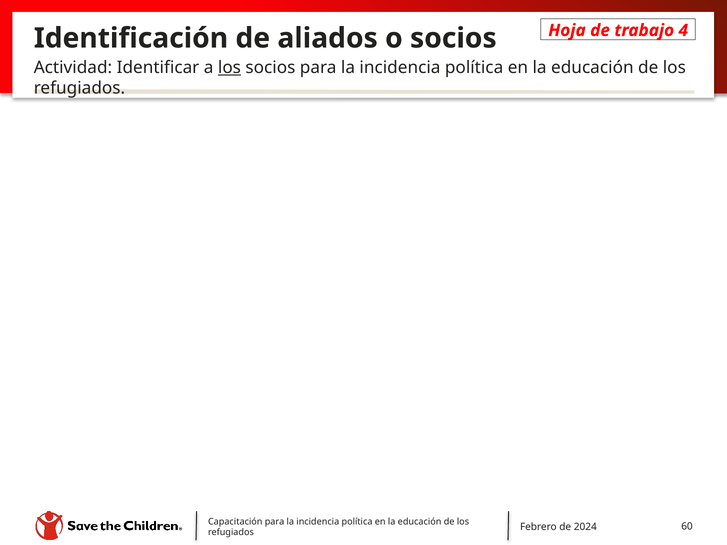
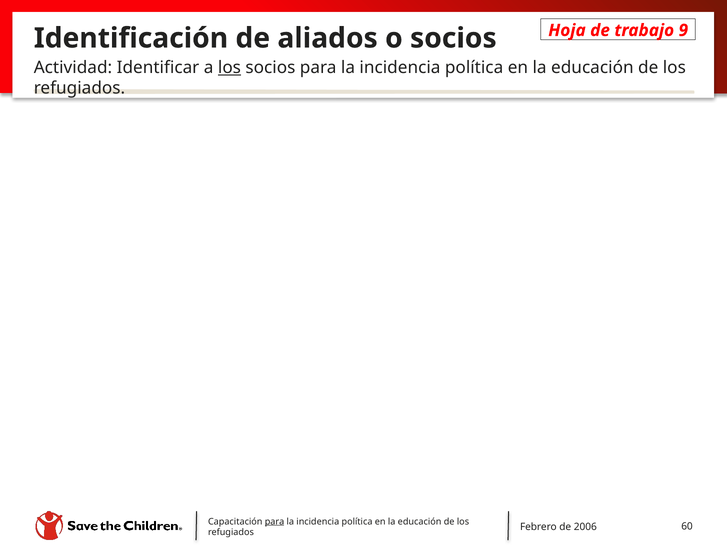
4: 4 -> 9
para at (275, 522) underline: none -> present
2024: 2024 -> 2006
